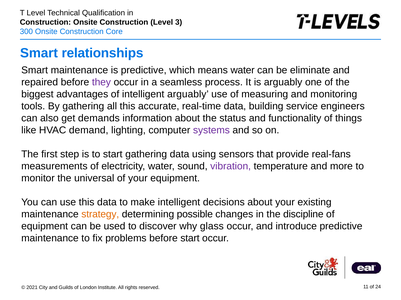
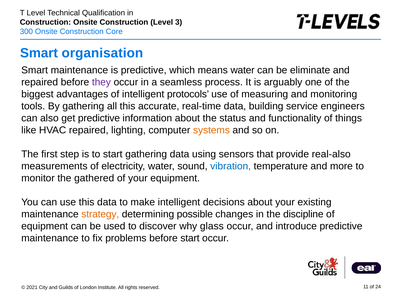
relationships: relationships -> organisation
intelligent arguably: arguably -> protocols
get demands: demands -> predictive
HVAC demand: demand -> repaired
systems colour: purple -> orange
real-fans: real-fans -> real-also
vibration colour: purple -> blue
universal: universal -> gathered
